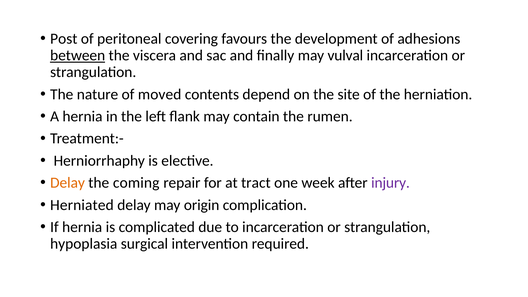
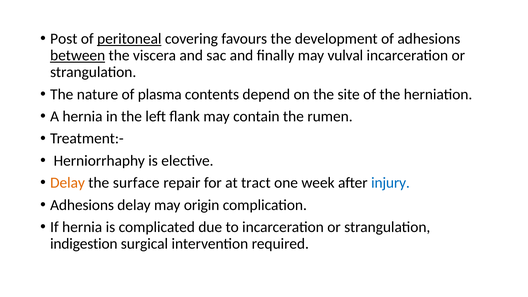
peritoneal underline: none -> present
moved: moved -> plasma
coming: coming -> surface
injury colour: purple -> blue
Herniated at (82, 205): Herniated -> Adhesions
hypoplasia: hypoplasia -> indigestion
